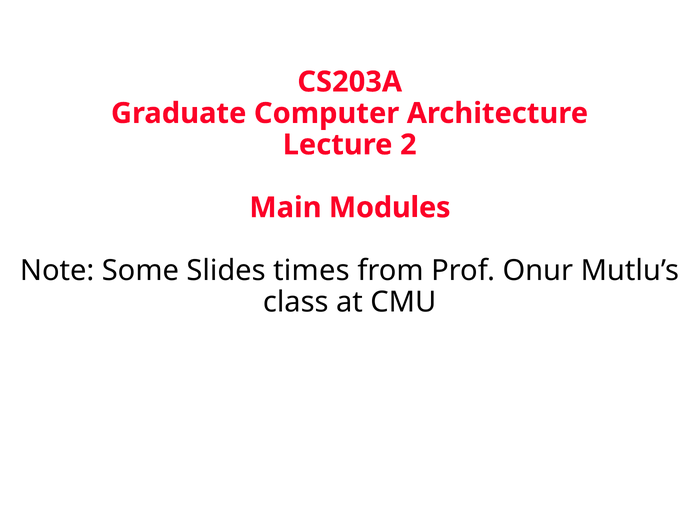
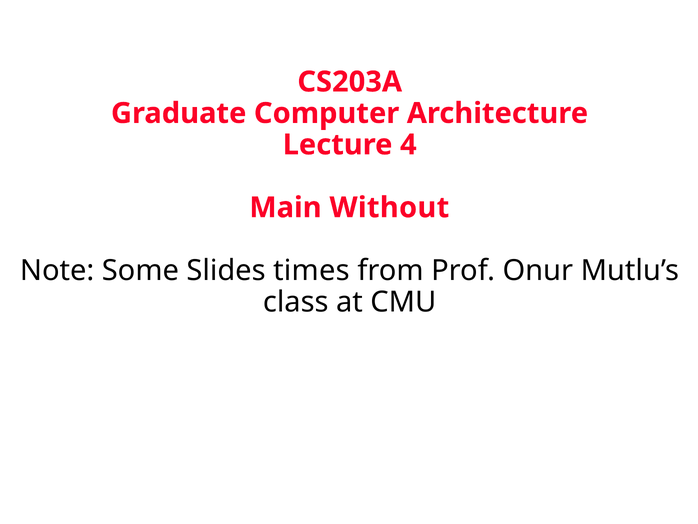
2: 2 -> 4
Modules: Modules -> Without
